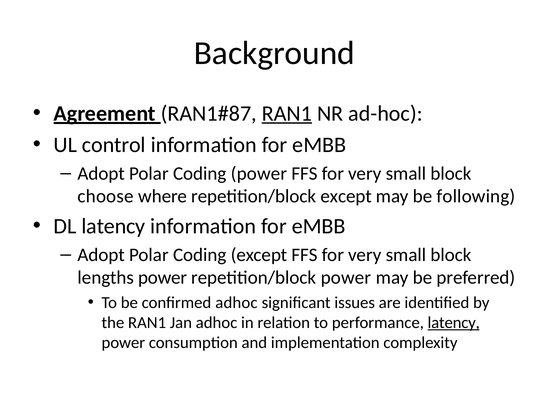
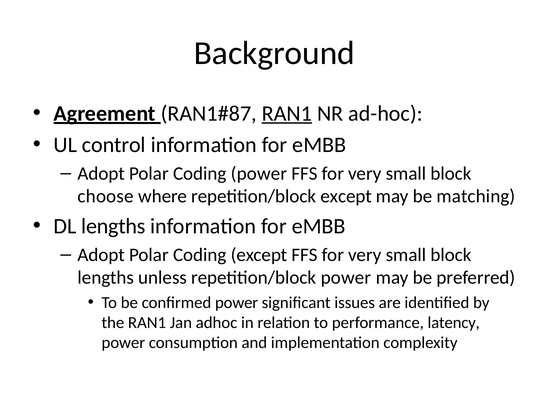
following: following -> matching
DL latency: latency -> lengths
lengths power: power -> unless
confirmed adhoc: adhoc -> power
latency at (454, 323) underline: present -> none
